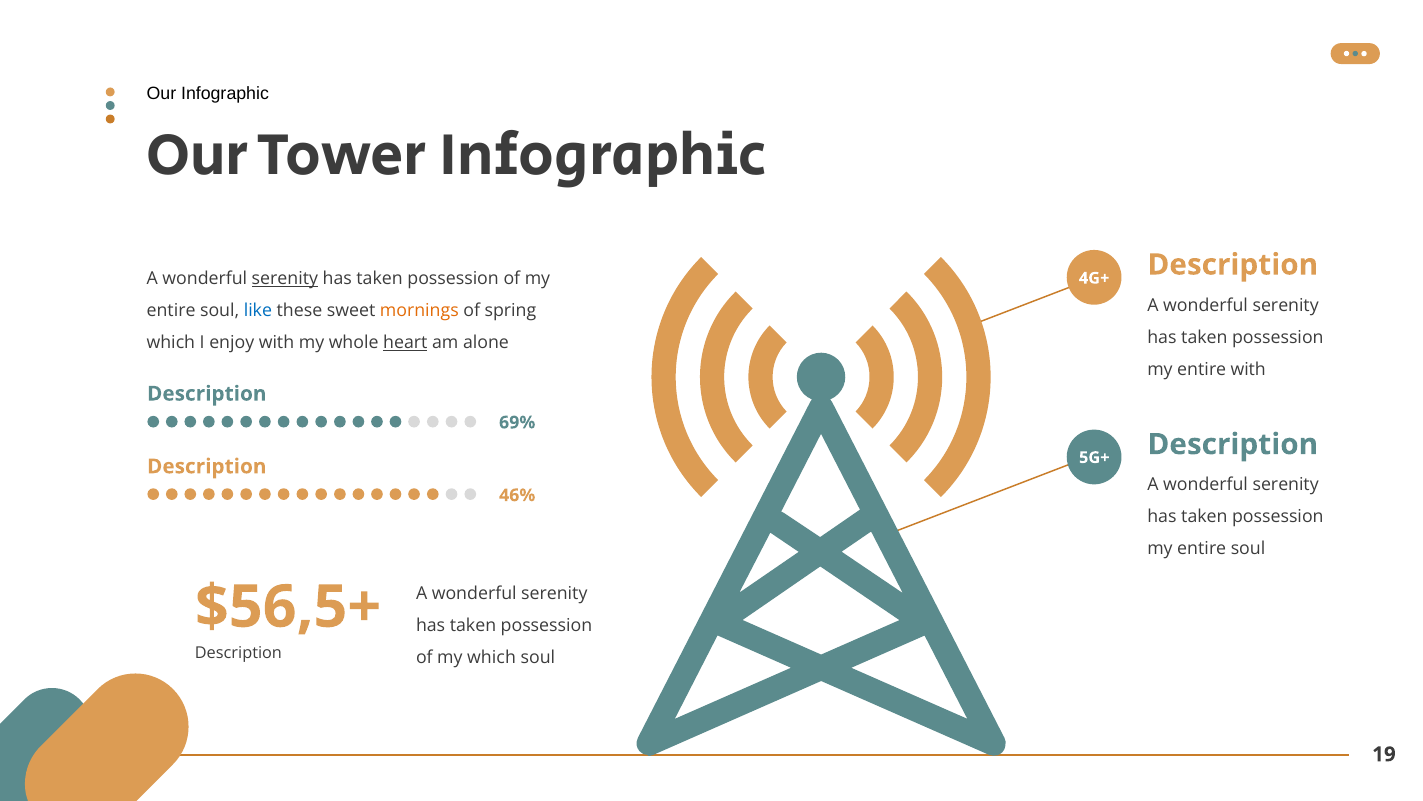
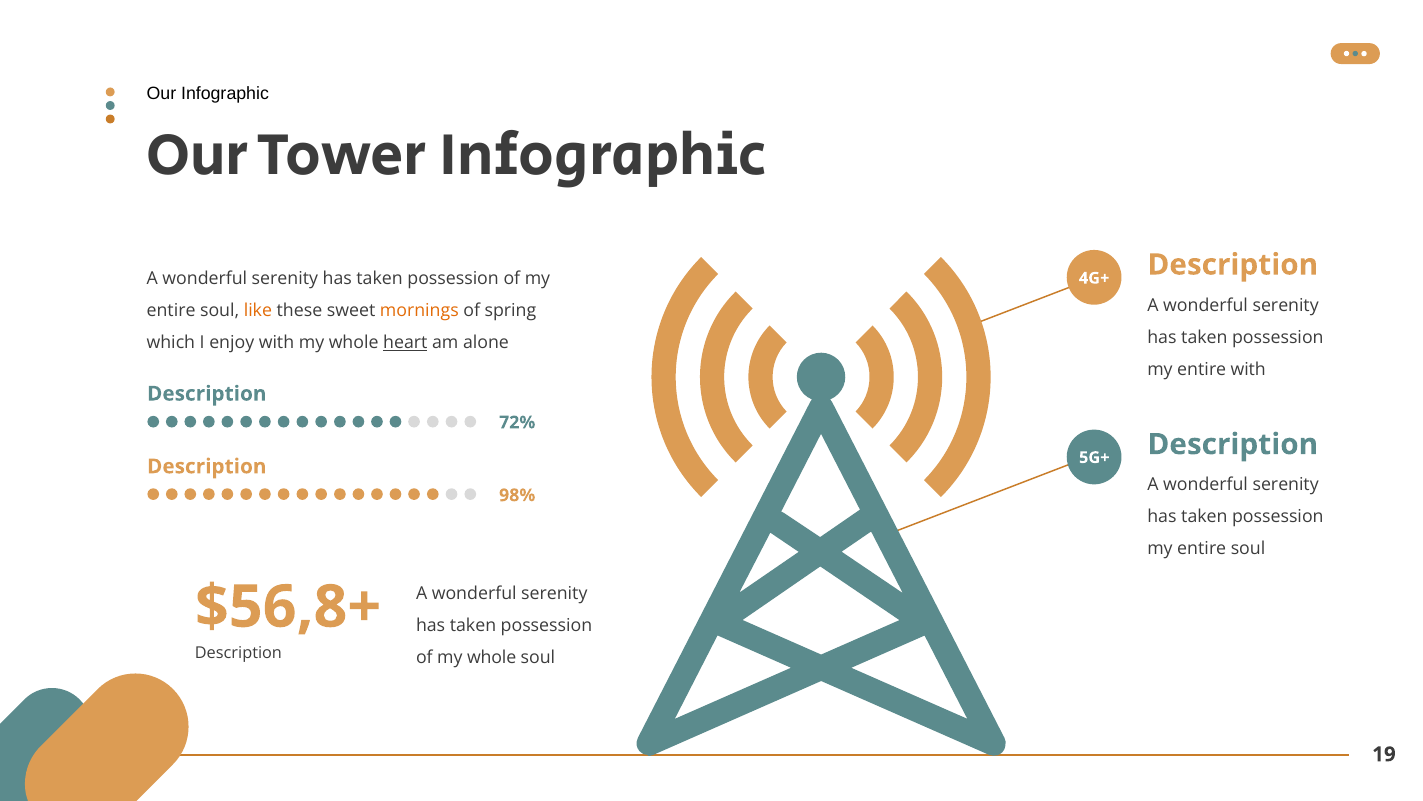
serenity at (285, 279) underline: present -> none
like colour: blue -> orange
69%: 69% -> 72%
46%: 46% -> 98%
$56,5+: $56,5+ -> $56,8+
of my which: which -> whole
